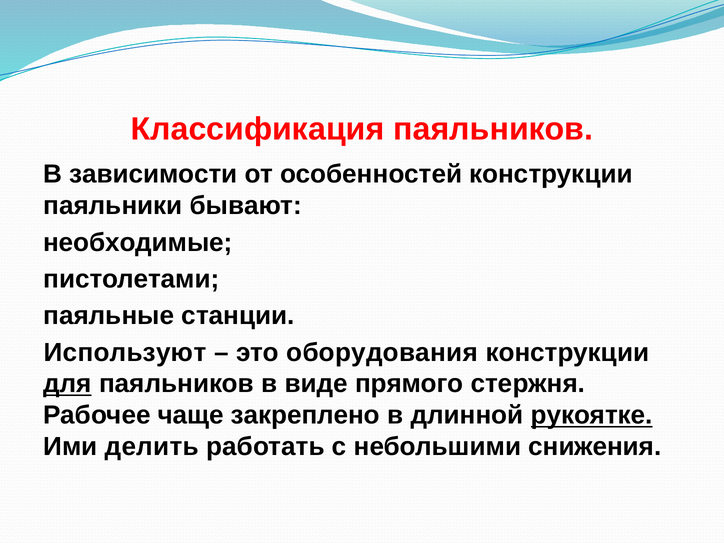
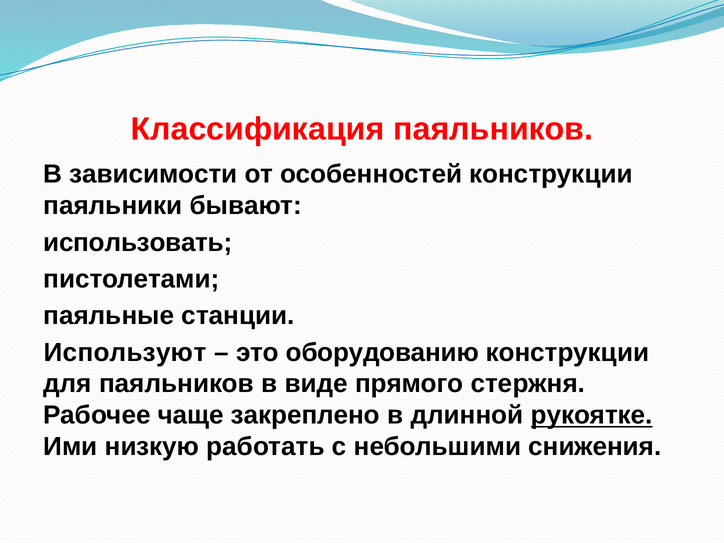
необходимые: необходимые -> использовать
оборудования: оборудования -> оборудованию
для underline: present -> none
делить: делить -> низкую
